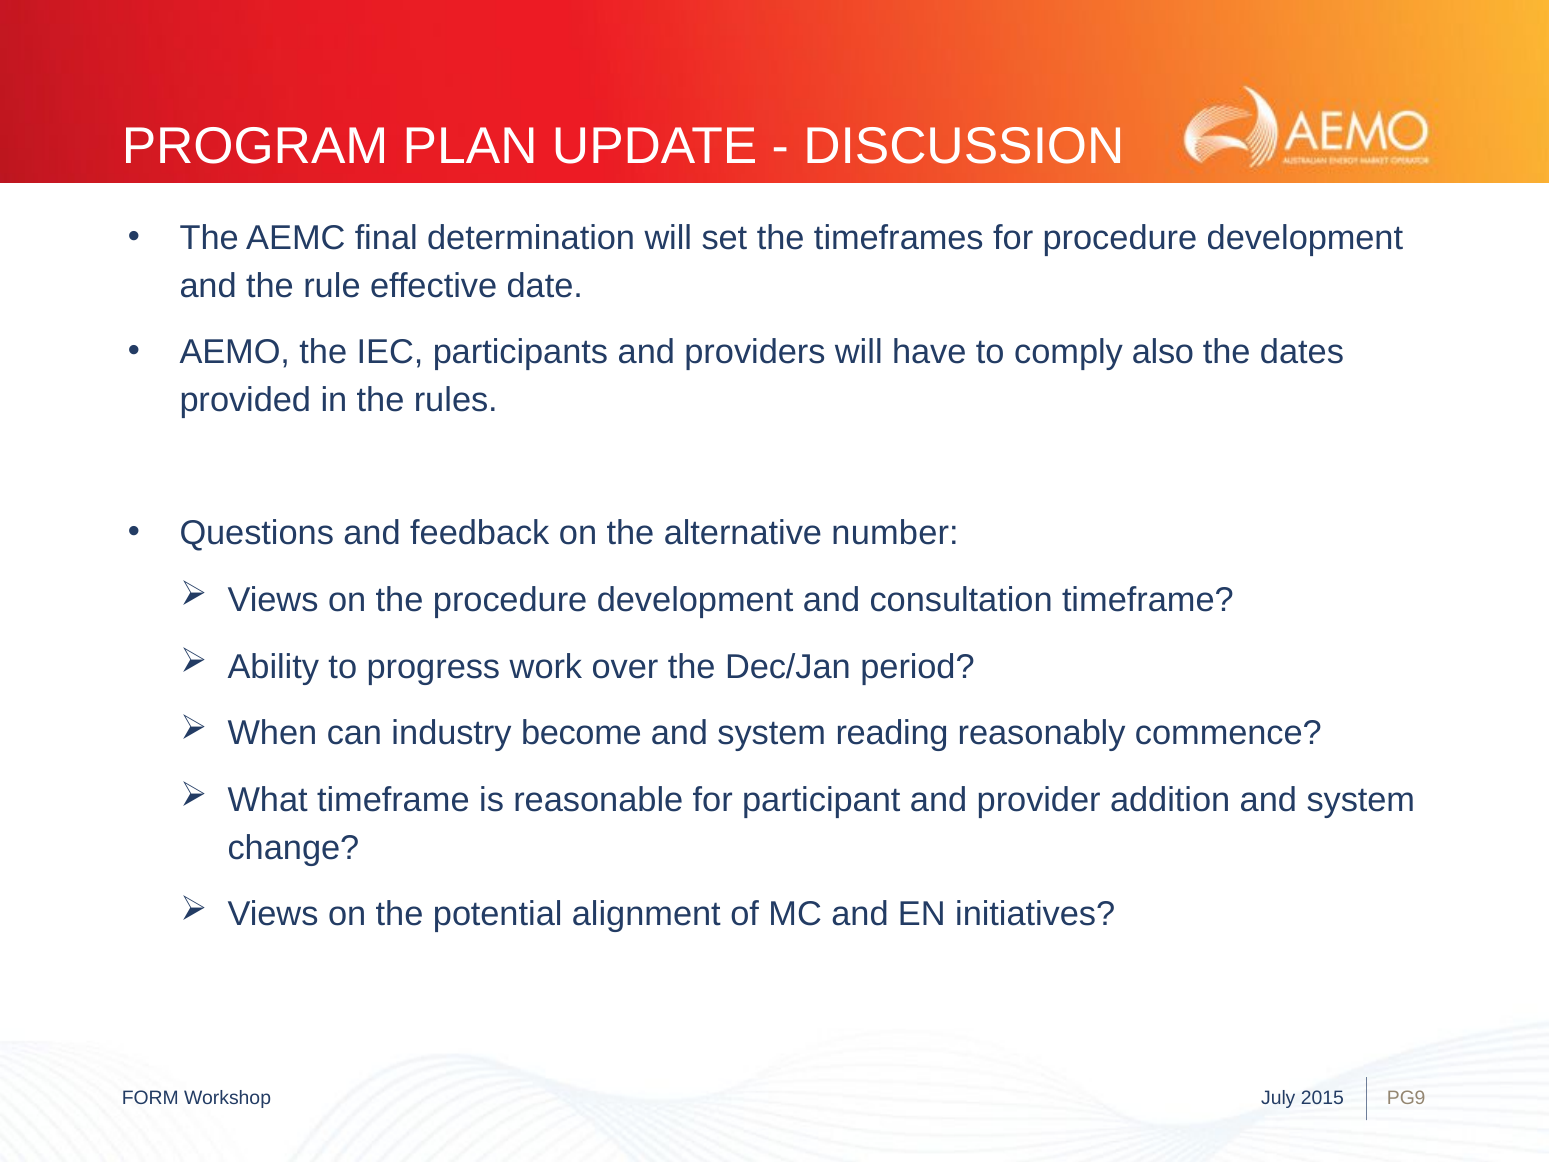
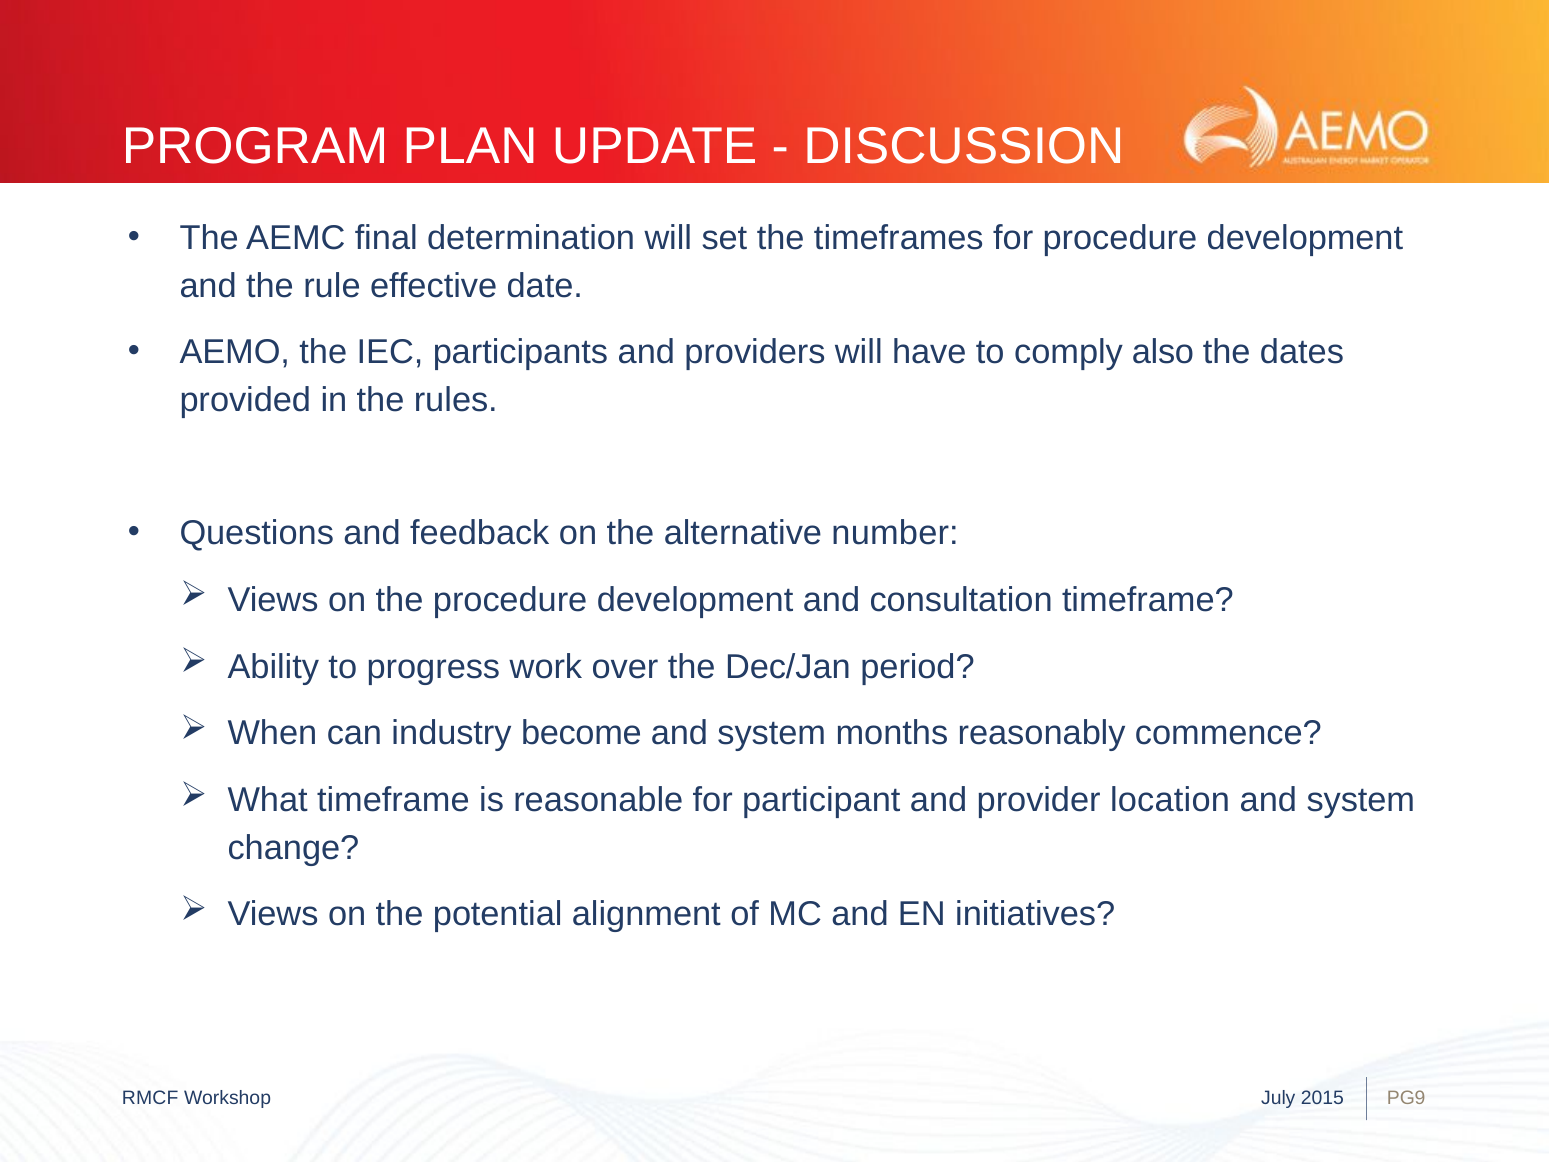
reading: reading -> months
addition: addition -> location
FORM: FORM -> RMCF
